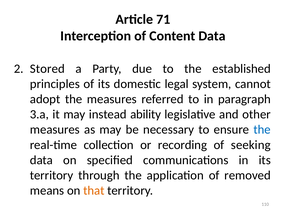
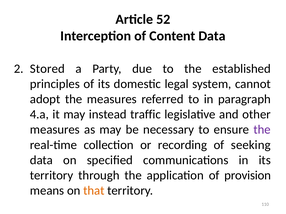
71: 71 -> 52
3.a: 3.a -> 4.a
ability: ability -> traffic
the at (262, 130) colour: blue -> purple
removed: removed -> provision
